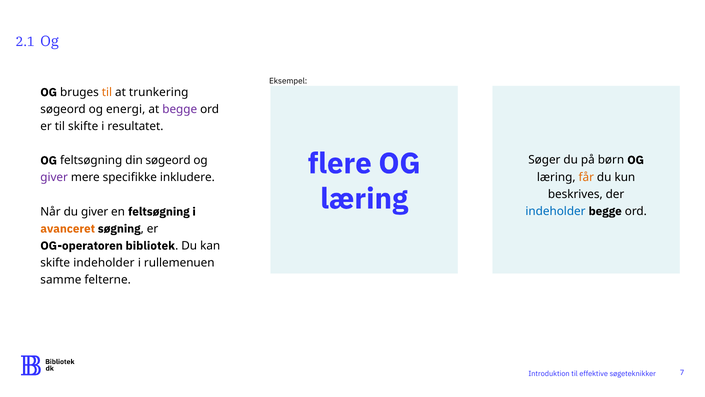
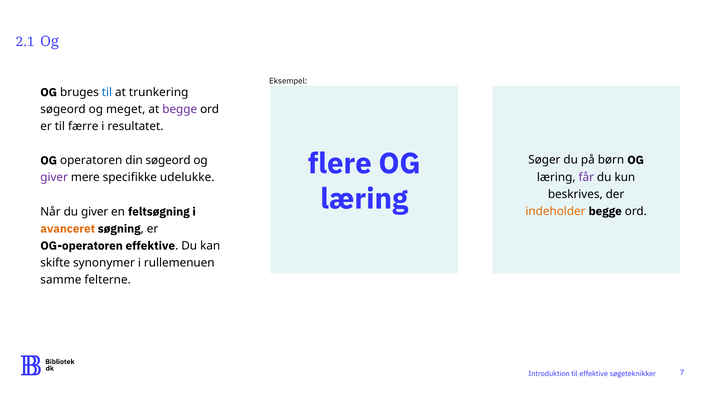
til at (107, 92) colour: orange -> blue
energi: energi -> meget
til skifte: skifte -> færre
OG feltsøgning: feltsøgning -> operatoren
får colour: orange -> purple
inkludere: inkludere -> udelukke
indeholder at (556, 211) colour: blue -> orange
OG-operatoren bibliotek: bibliotek -> effektive
skifte indeholder: indeholder -> synonymer
